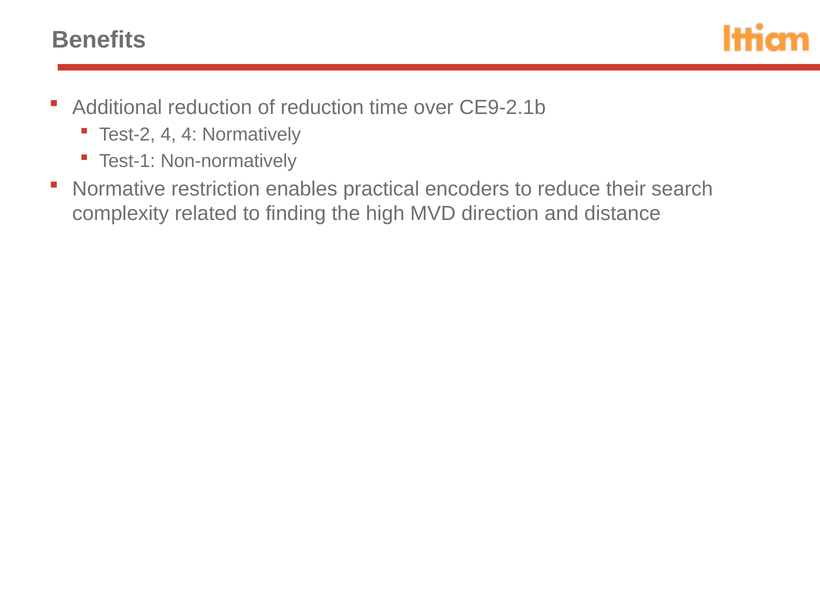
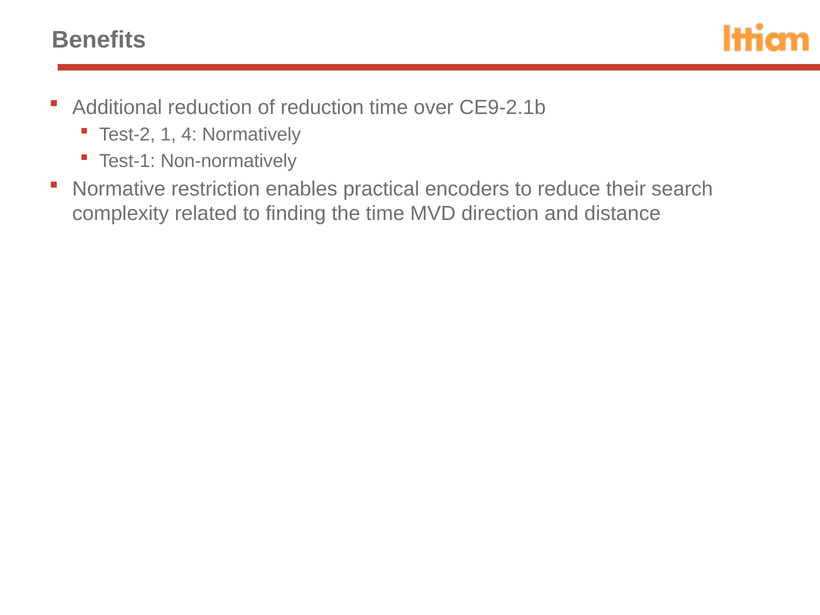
Test-2 4: 4 -> 1
the high: high -> time
